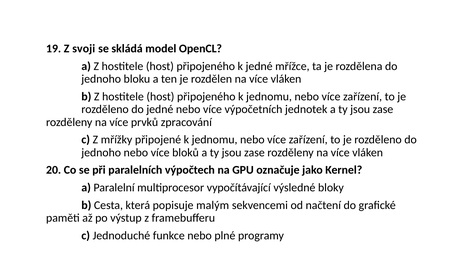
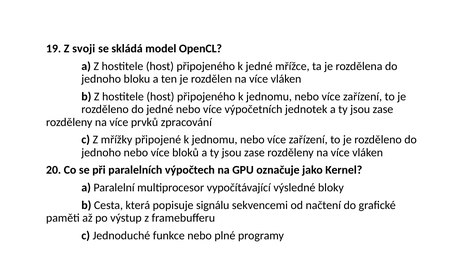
malým: malým -> signálu
